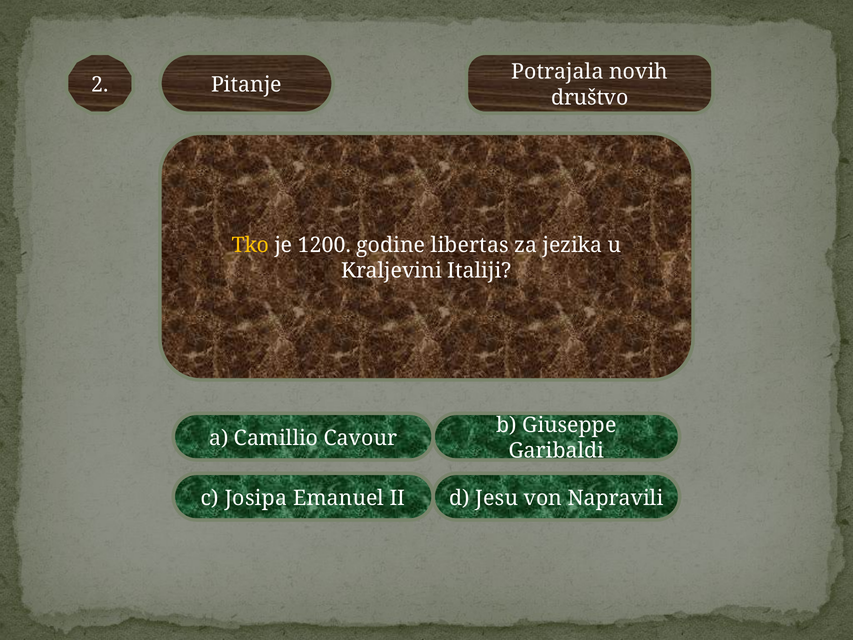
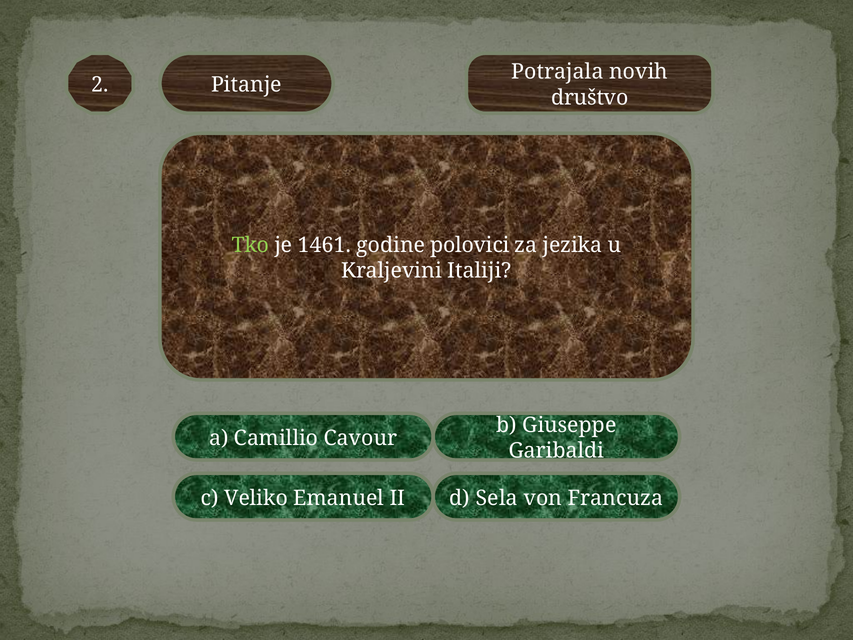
Tko colour: yellow -> light green
1200: 1200 -> 1461
libertas: libertas -> polovici
Josipa: Josipa -> Veliko
Jesu: Jesu -> Sela
Napravili: Napravili -> Francuza
